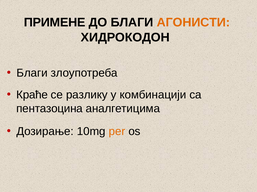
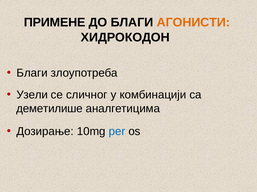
Краће: Краће -> Узели
разлику: разлику -> сличног
пентазоцина: пентазоцина -> деметилише
per colour: orange -> blue
